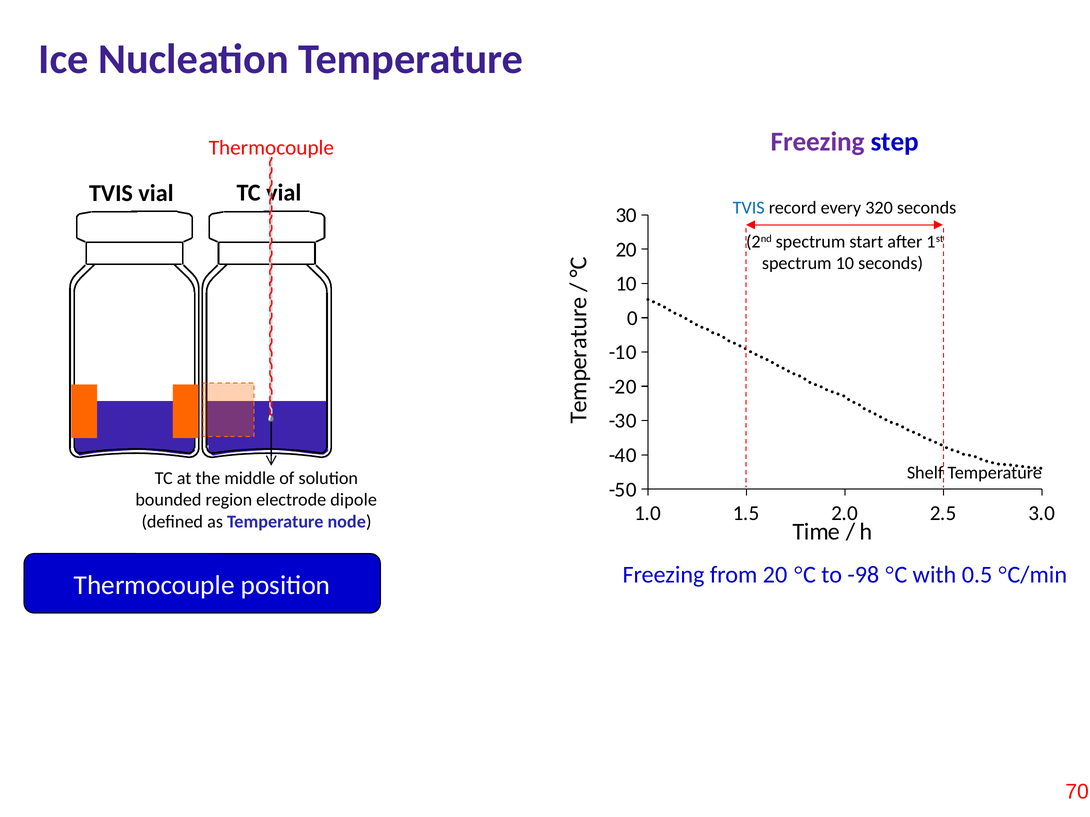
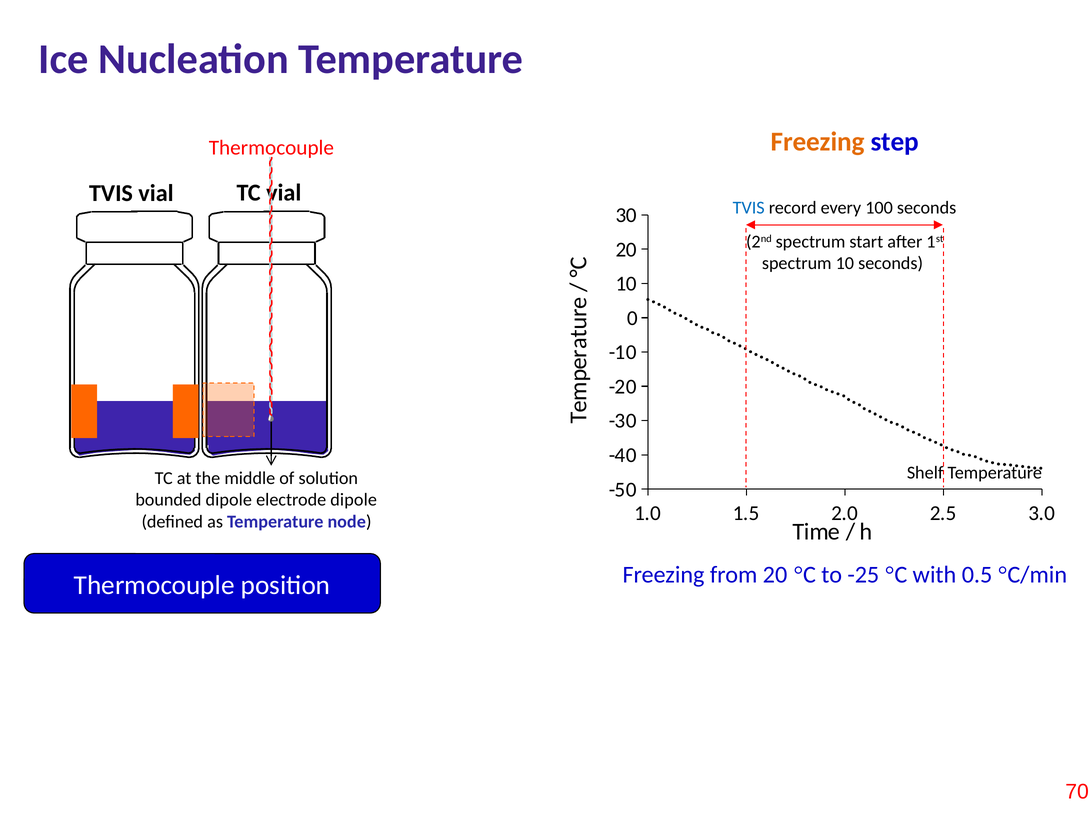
Freezing at (818, 142) colour: purple -> orange
320: 320 -> 100
bounded region: region -> dipole
-98: -98 -> -25
